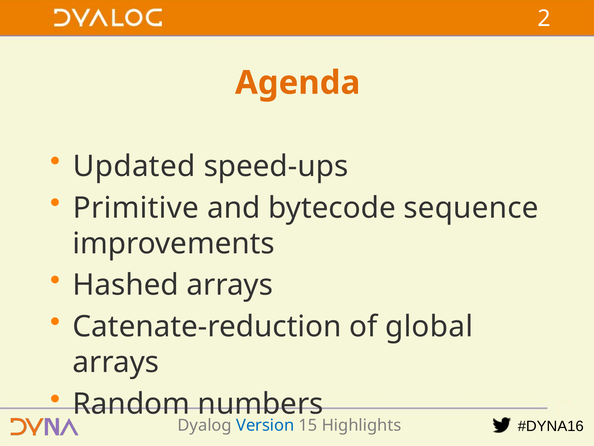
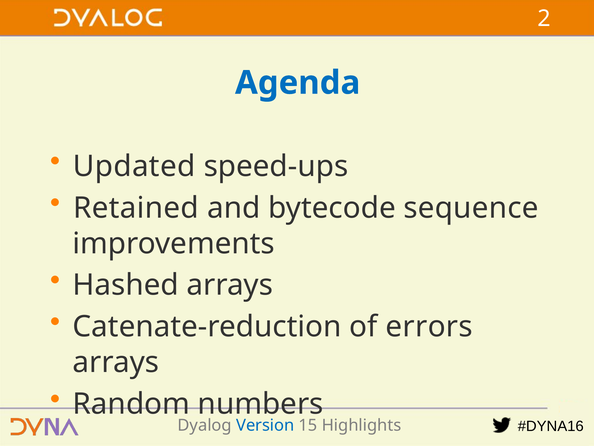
Agenda colour: orange -> blue
Primitive: Primitive -> Retained
global: global -> errors
